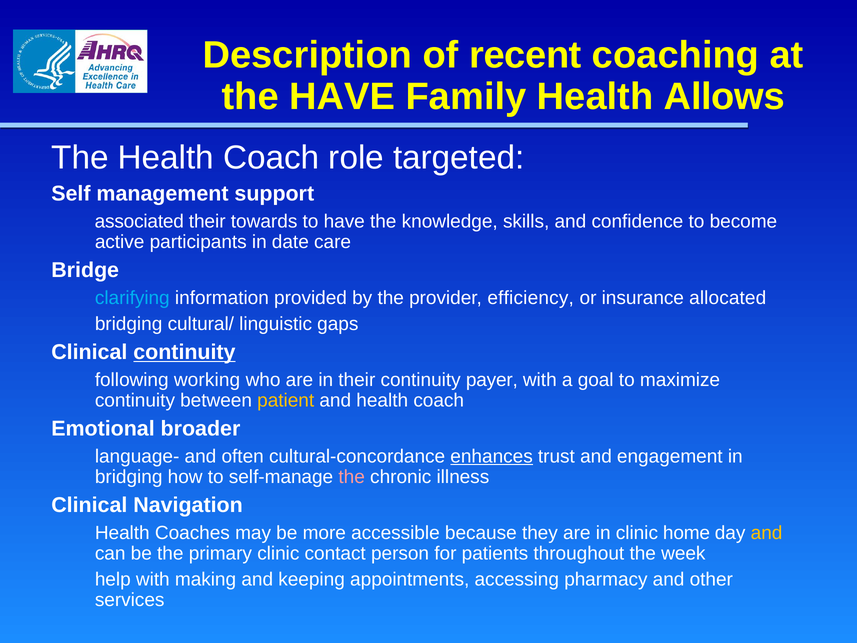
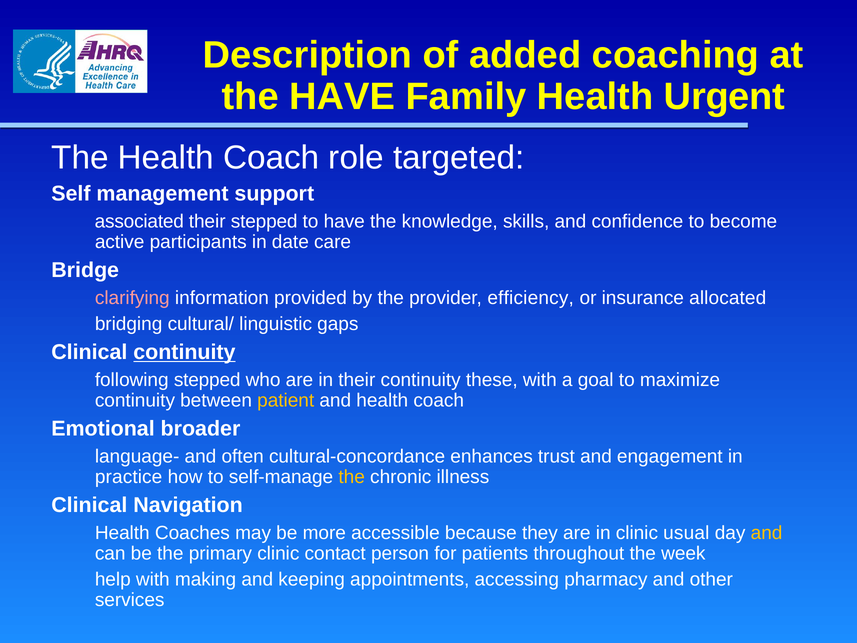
recent: recent -> added
Allows: Allows -> Urgent
their towards: towards -> stepped
clarifying colour: light blue -> pink
following working: working -> stepped
payer: payer -> these
enhances underline: present -> none
bridging at (129, 477): bridging -> practice
the at (352, 477) colour: pink -> yellow
home: home -> usual
